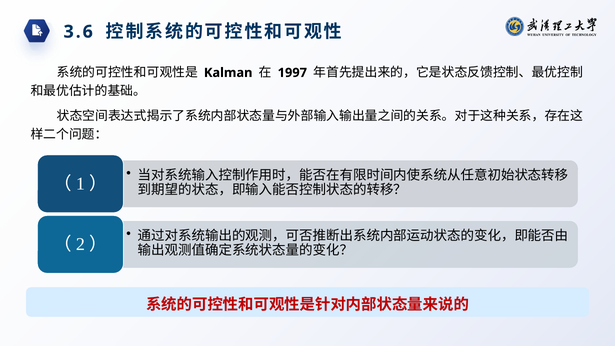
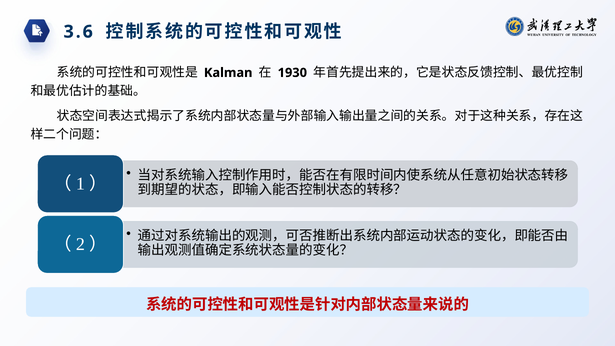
1997: 1997 -> 1930
